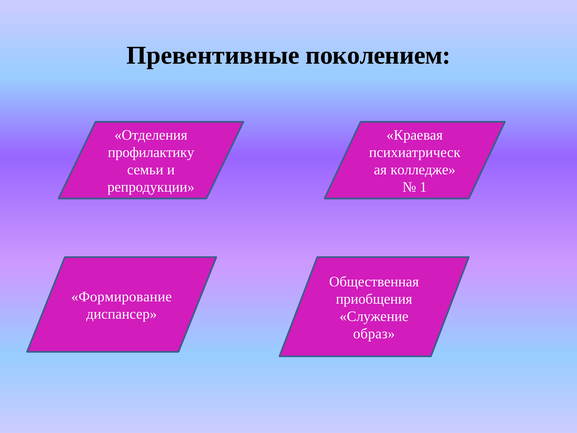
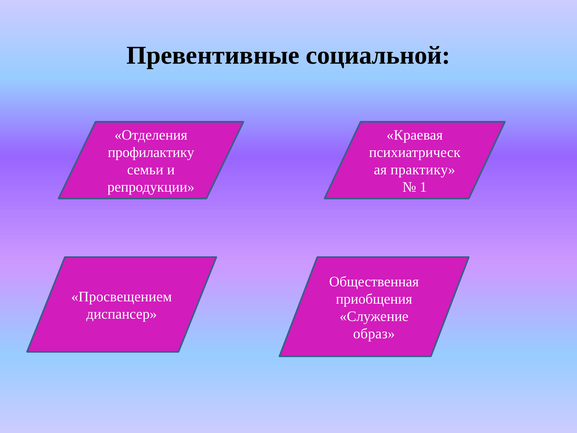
поколением: поколением -> социальной
колледже: колледже -> практику
Формирование: Формирование -> Просвещением
